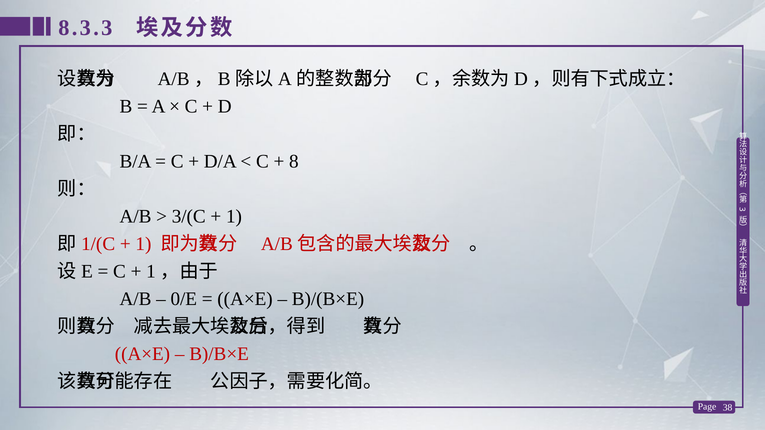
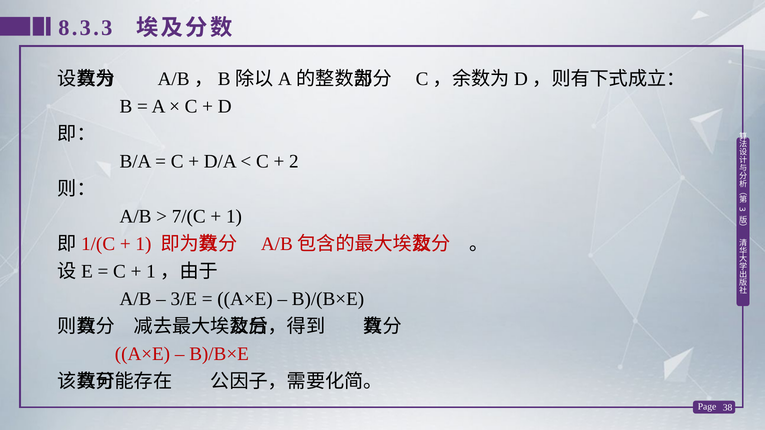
8: 8 -> 2
3/(C: 3/(C -> 7/(C
0/E: 0/E -> 3/E
